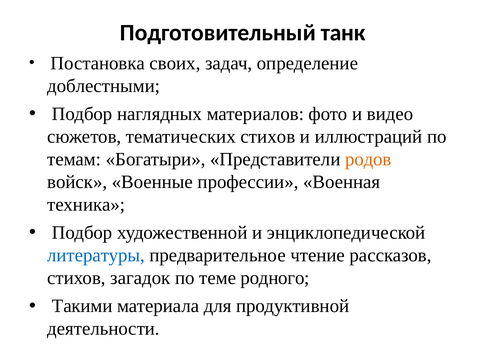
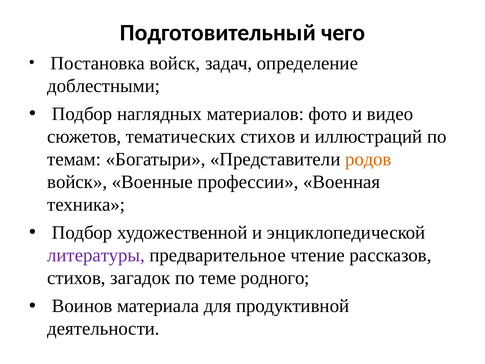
танк: танк -> чего
Постановка своих: своих -> войск
литературы colour: blue -> purple
Такими: Такими -> Воинов
